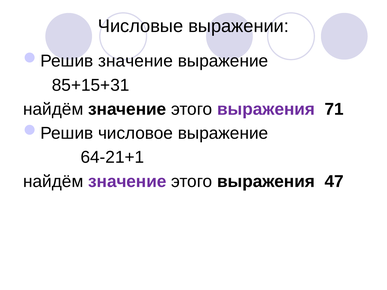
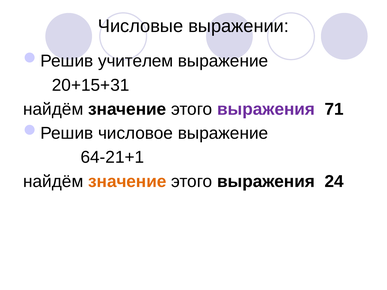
значение at (135, 61): значение -> учителем
85+15+31: 85+15+31 -> 20+15+31
значение at (127, 182) colour: purple -> orange
47: 47 -> 24
